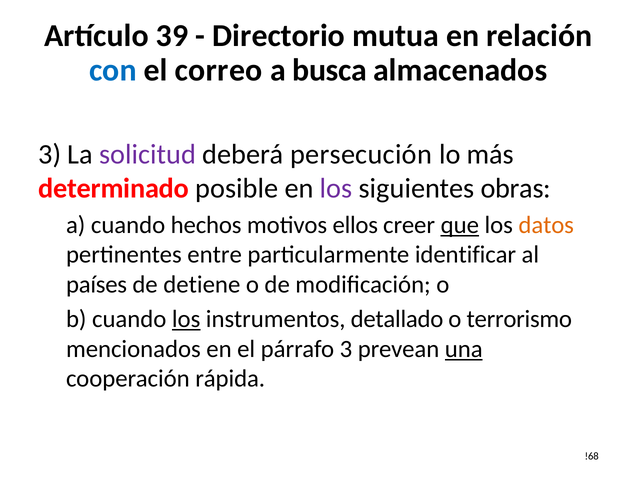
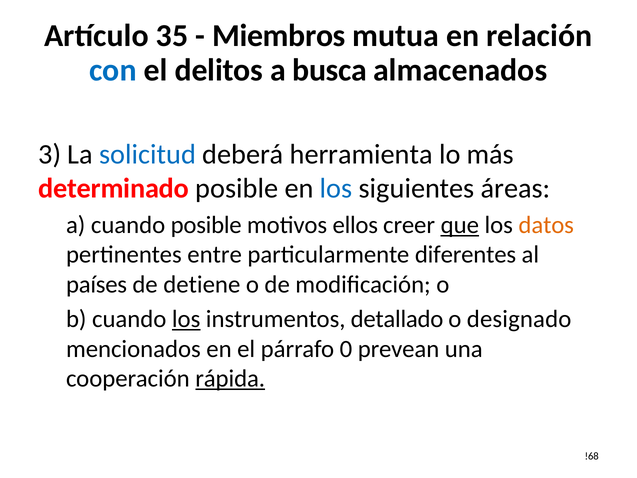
39: 39 -> 35
Directorio: Directorio -> Miembros
correo: correo -> delitos
solicitud colour: purple -> blue
persecución: persecución -> herramienta
los at (336, 188) colour: purple -> blue
obras: obras -> áreas
cuando hechos: hechos -> posible
identificar: identificar -> diferentes
terrorismo: terrorismo -> designado
párrafo 3: 3 -> 0
una underline: present -> none
rápida underline: none -> present
